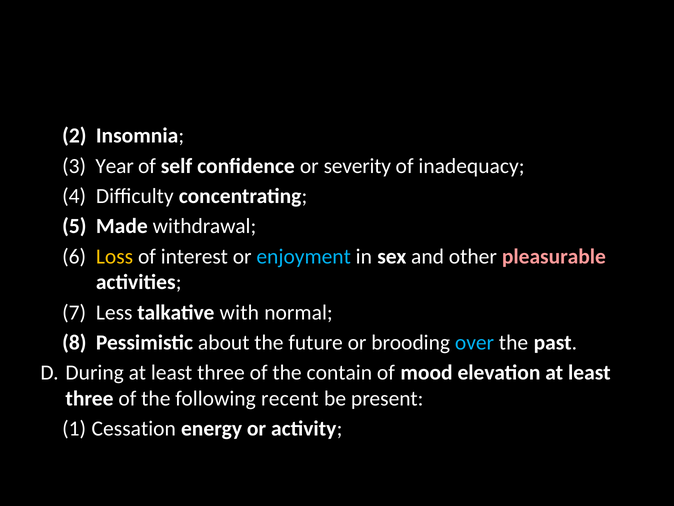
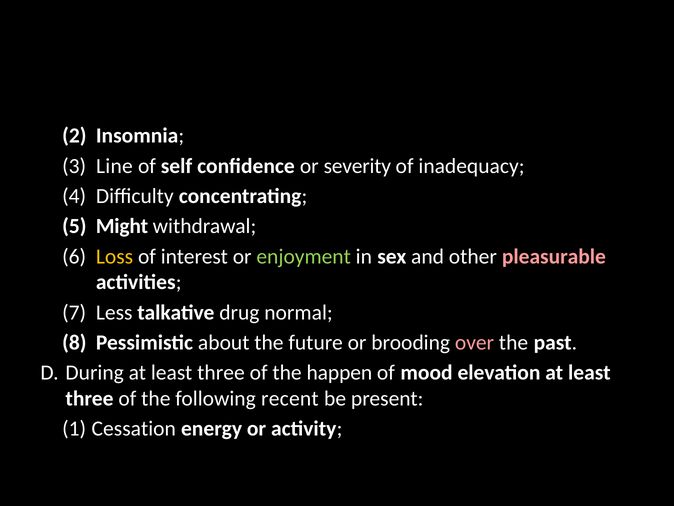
Year: Year -> Line
Made: Made -> Might
enjoyment colour: light blue -> light green
with: with -> drug
over colour: light blue -> pink
contain: contain -> happen
